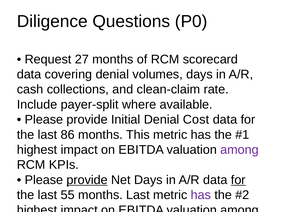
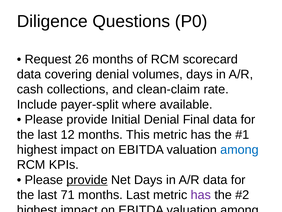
27: 27 -> 26
Denial Cost: Cost -> Final
86: 86 -> 12
among at (240, 149) colour: purple -> blue
for at (238, 179) underline: present -> none
55: 55 -> 71
